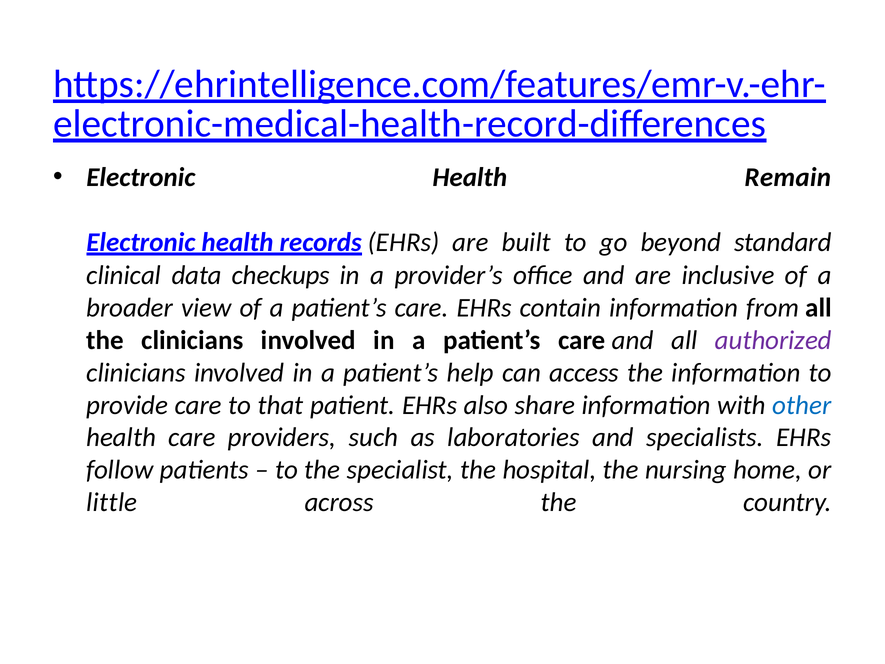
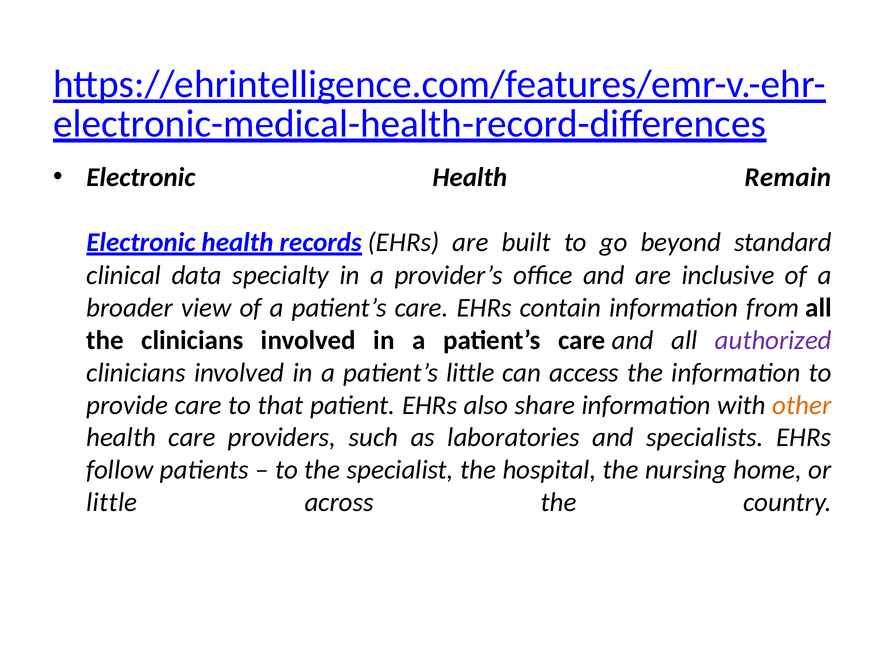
checkups: checkups -> specialty
patient’s help: help -> little
other colour: blue -> orange
